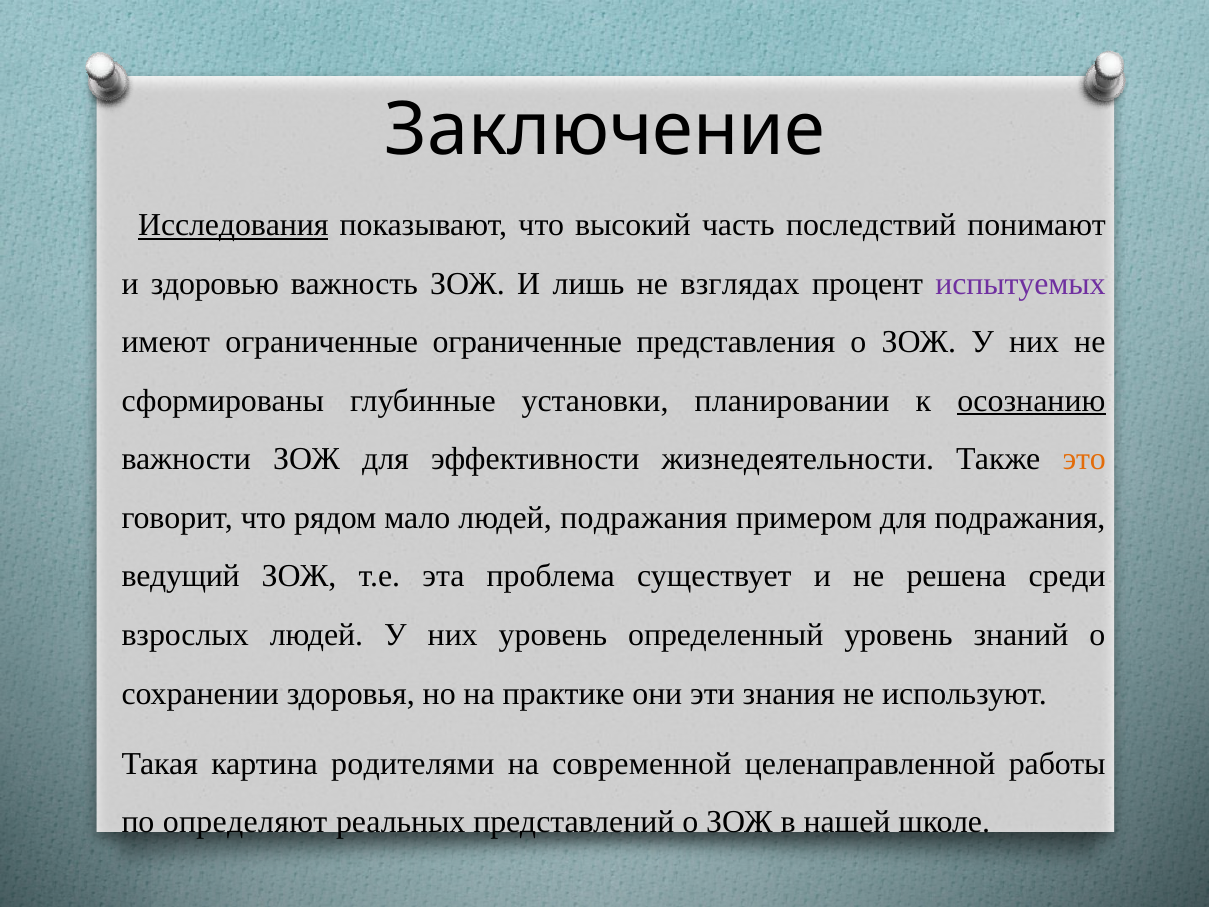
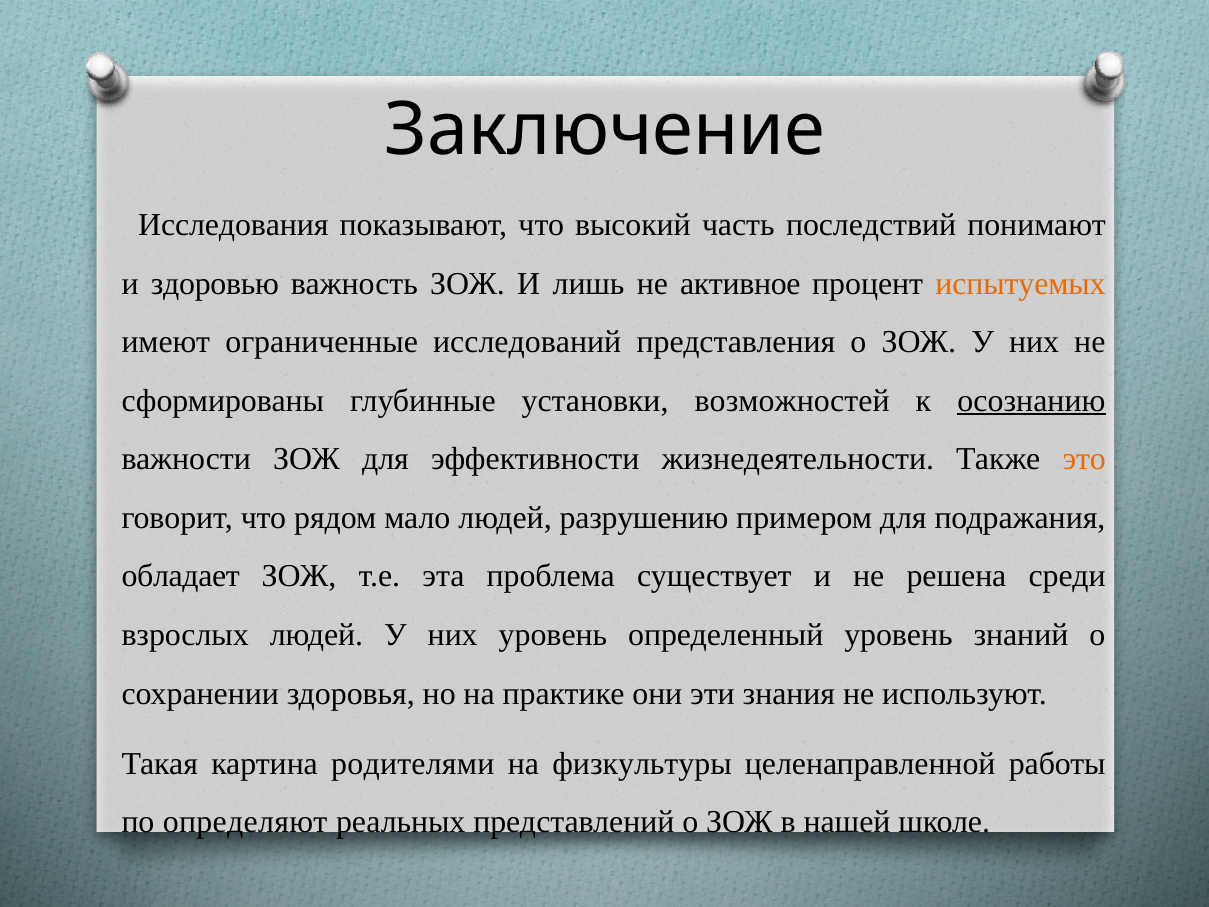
Исследования underline: present -> none
взглядах: взглядах -> активное
испытуемых colour: purple -> orange
ограниченные ограниченные: ограниченные -> исследований
планировании: планировании -> возможностей
людей подражания: подражания -> разрушению
ведущий: ведущий -> обладает
современной: современной -> физкультуры
